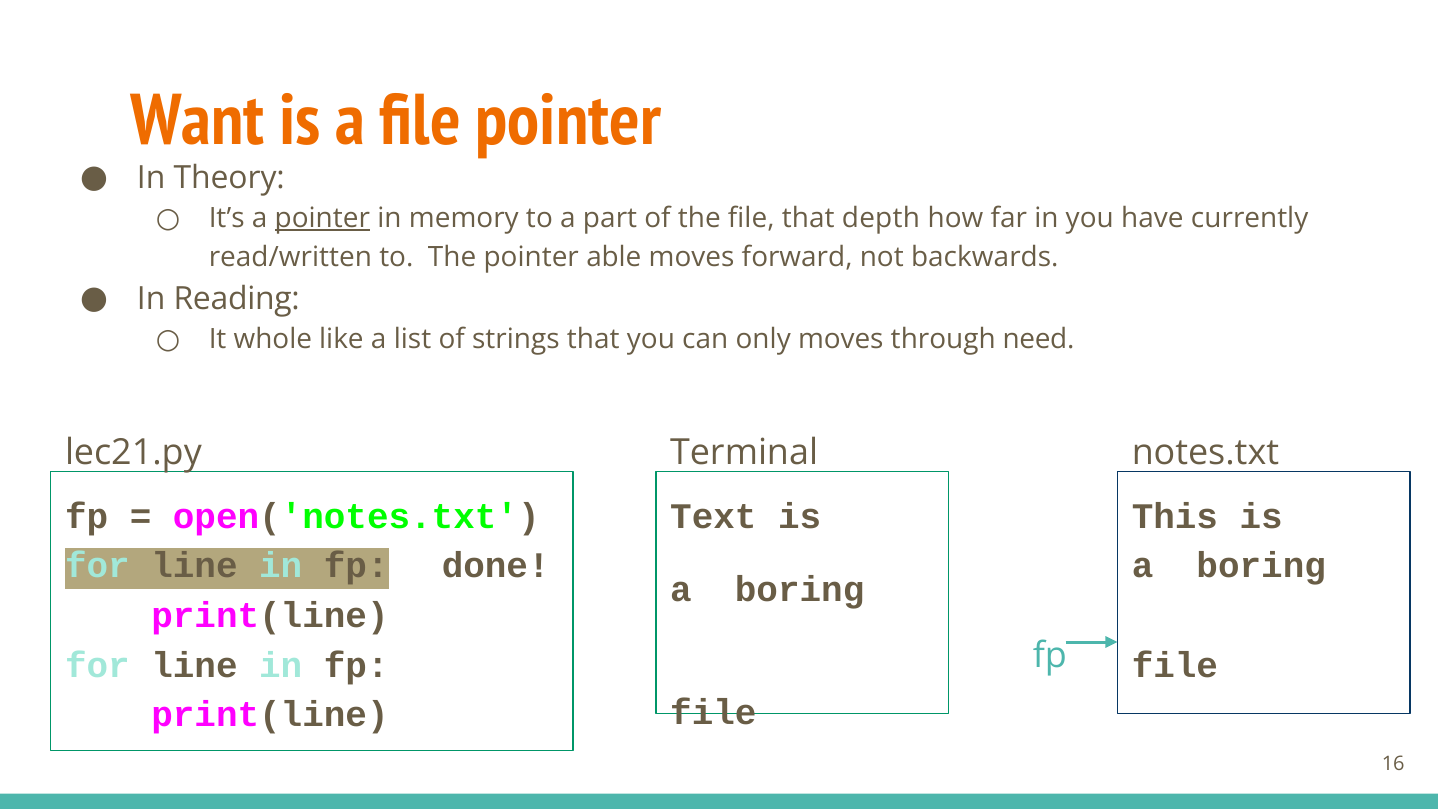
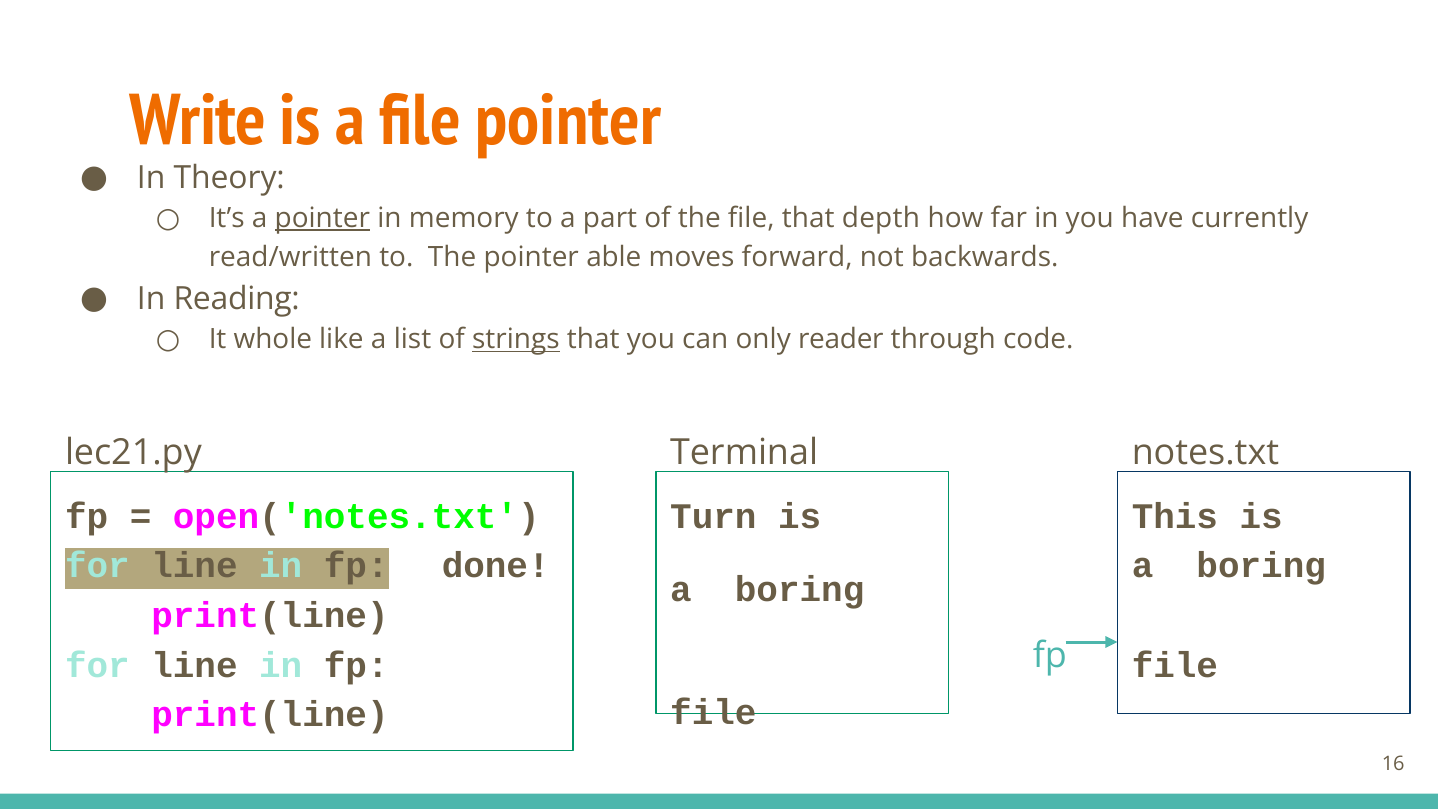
Want: Want -> Write
strings underline: none -> present
only moves: moves -> reader
need: need -> code
Text: Text -> Turn
